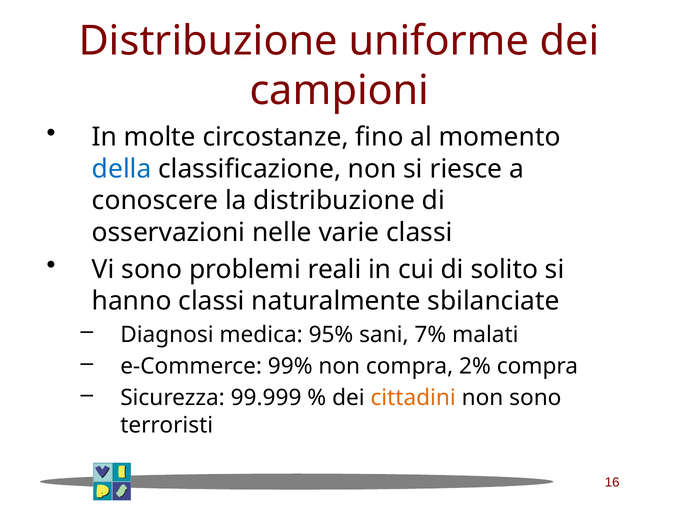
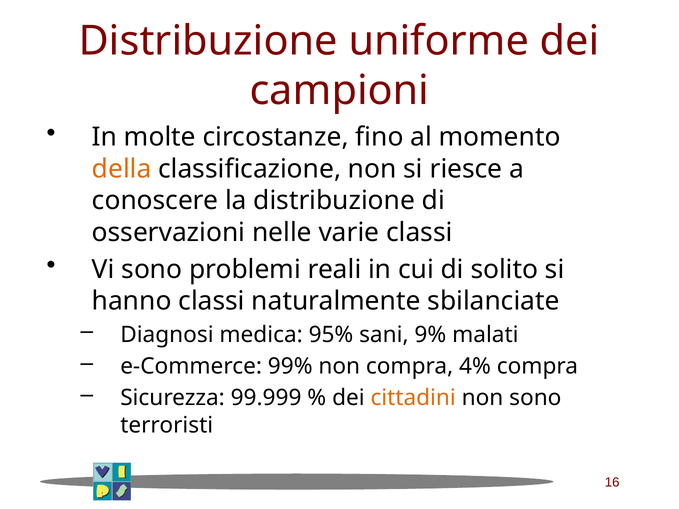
della colour: blue -> orange
7%: 7% -> 9%
2%: 2% -> 4%
